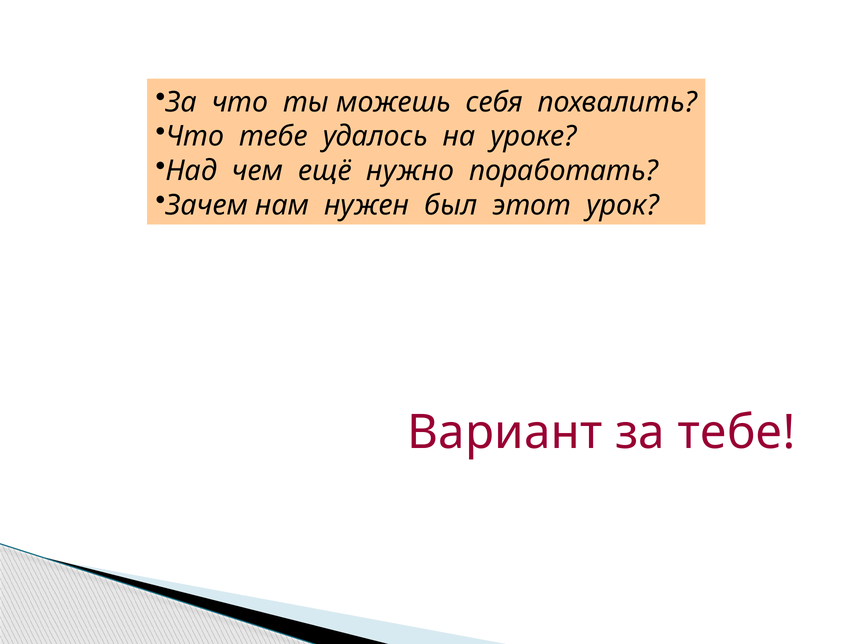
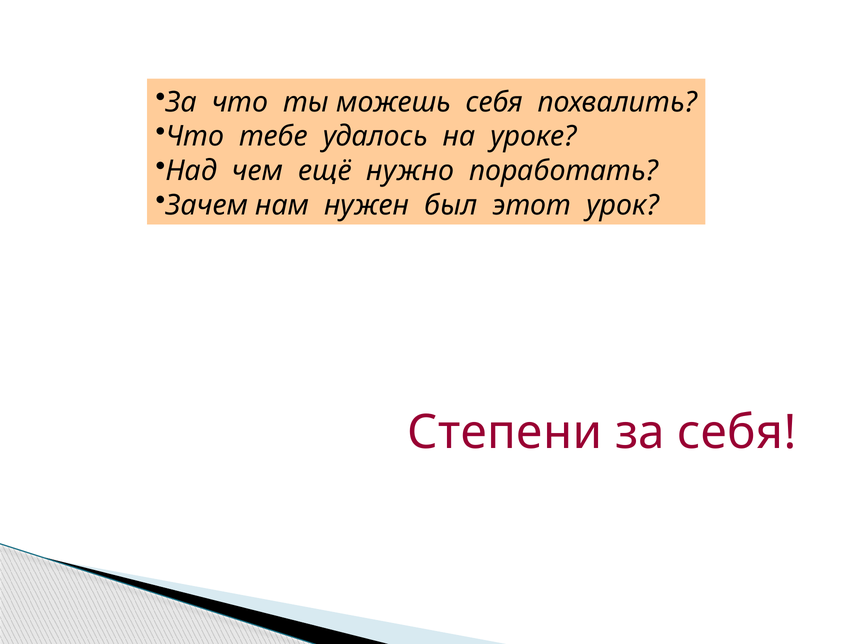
Вариант: Вариант -> Степени
за тебе: тебе -> себя
